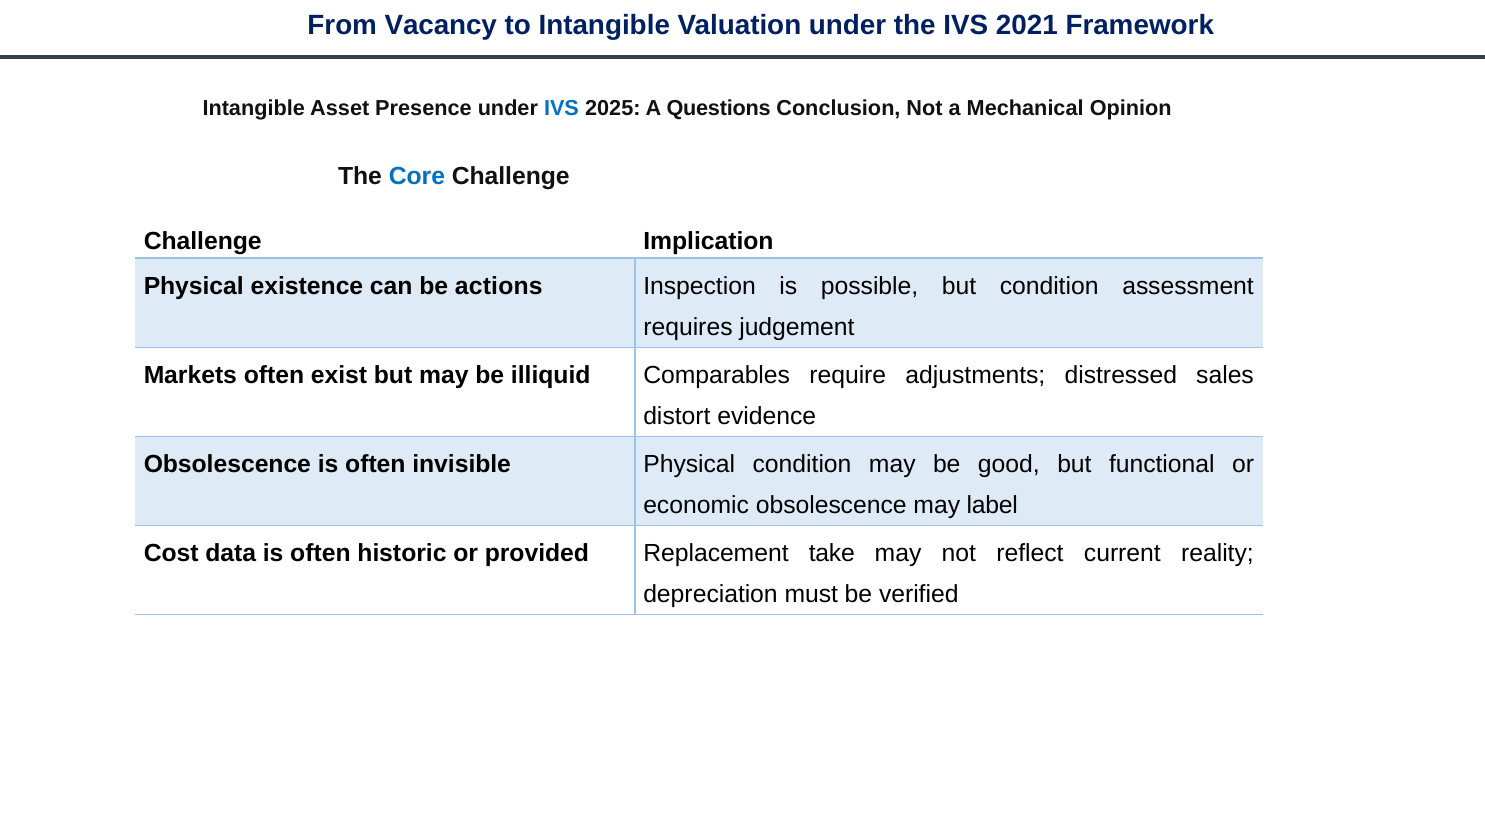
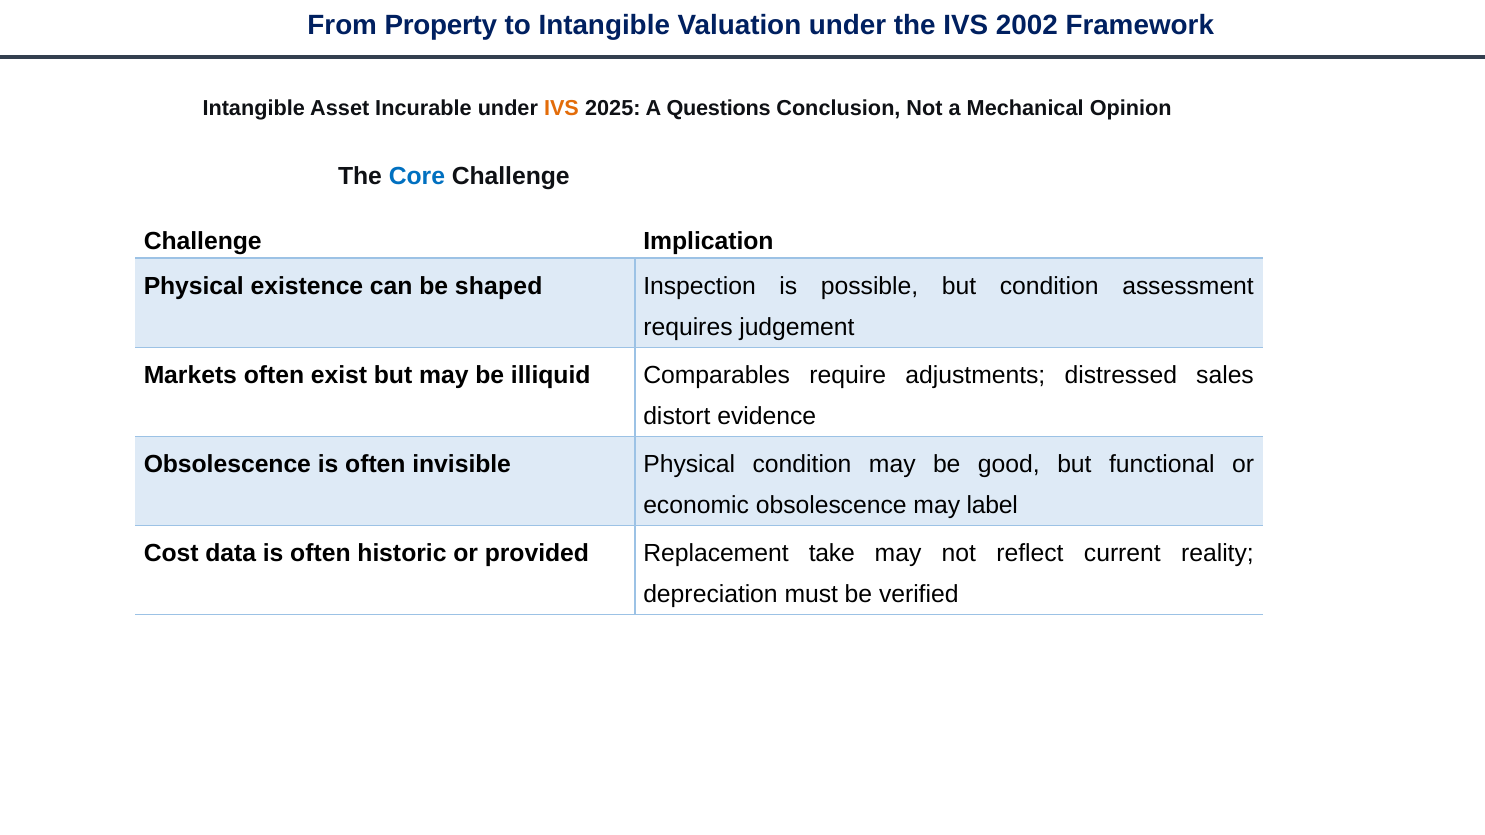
Vacancy: Vacancy -> Property
2021: 2021 -> 2002
Presence: Presence -> Incurable
IVS at (561, 108) colour: blue -> orange
actions: actions -> shaped
